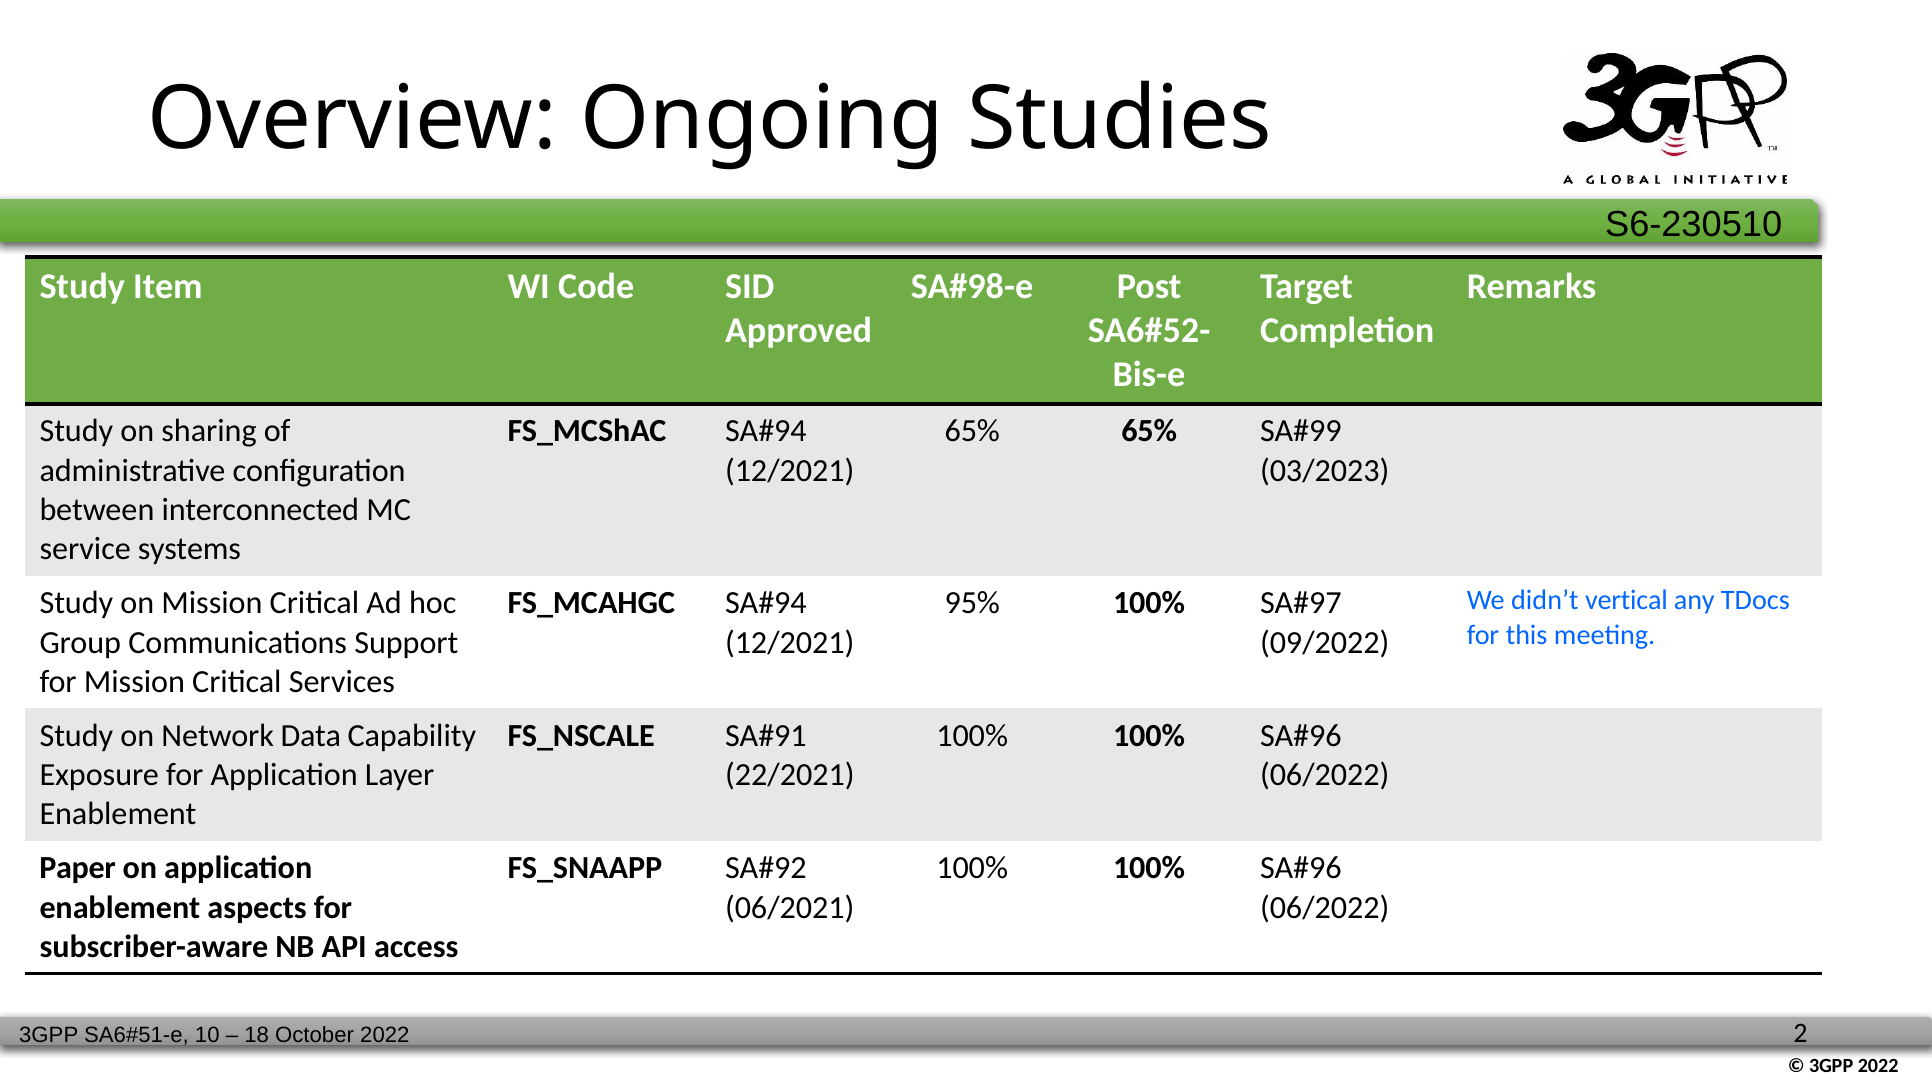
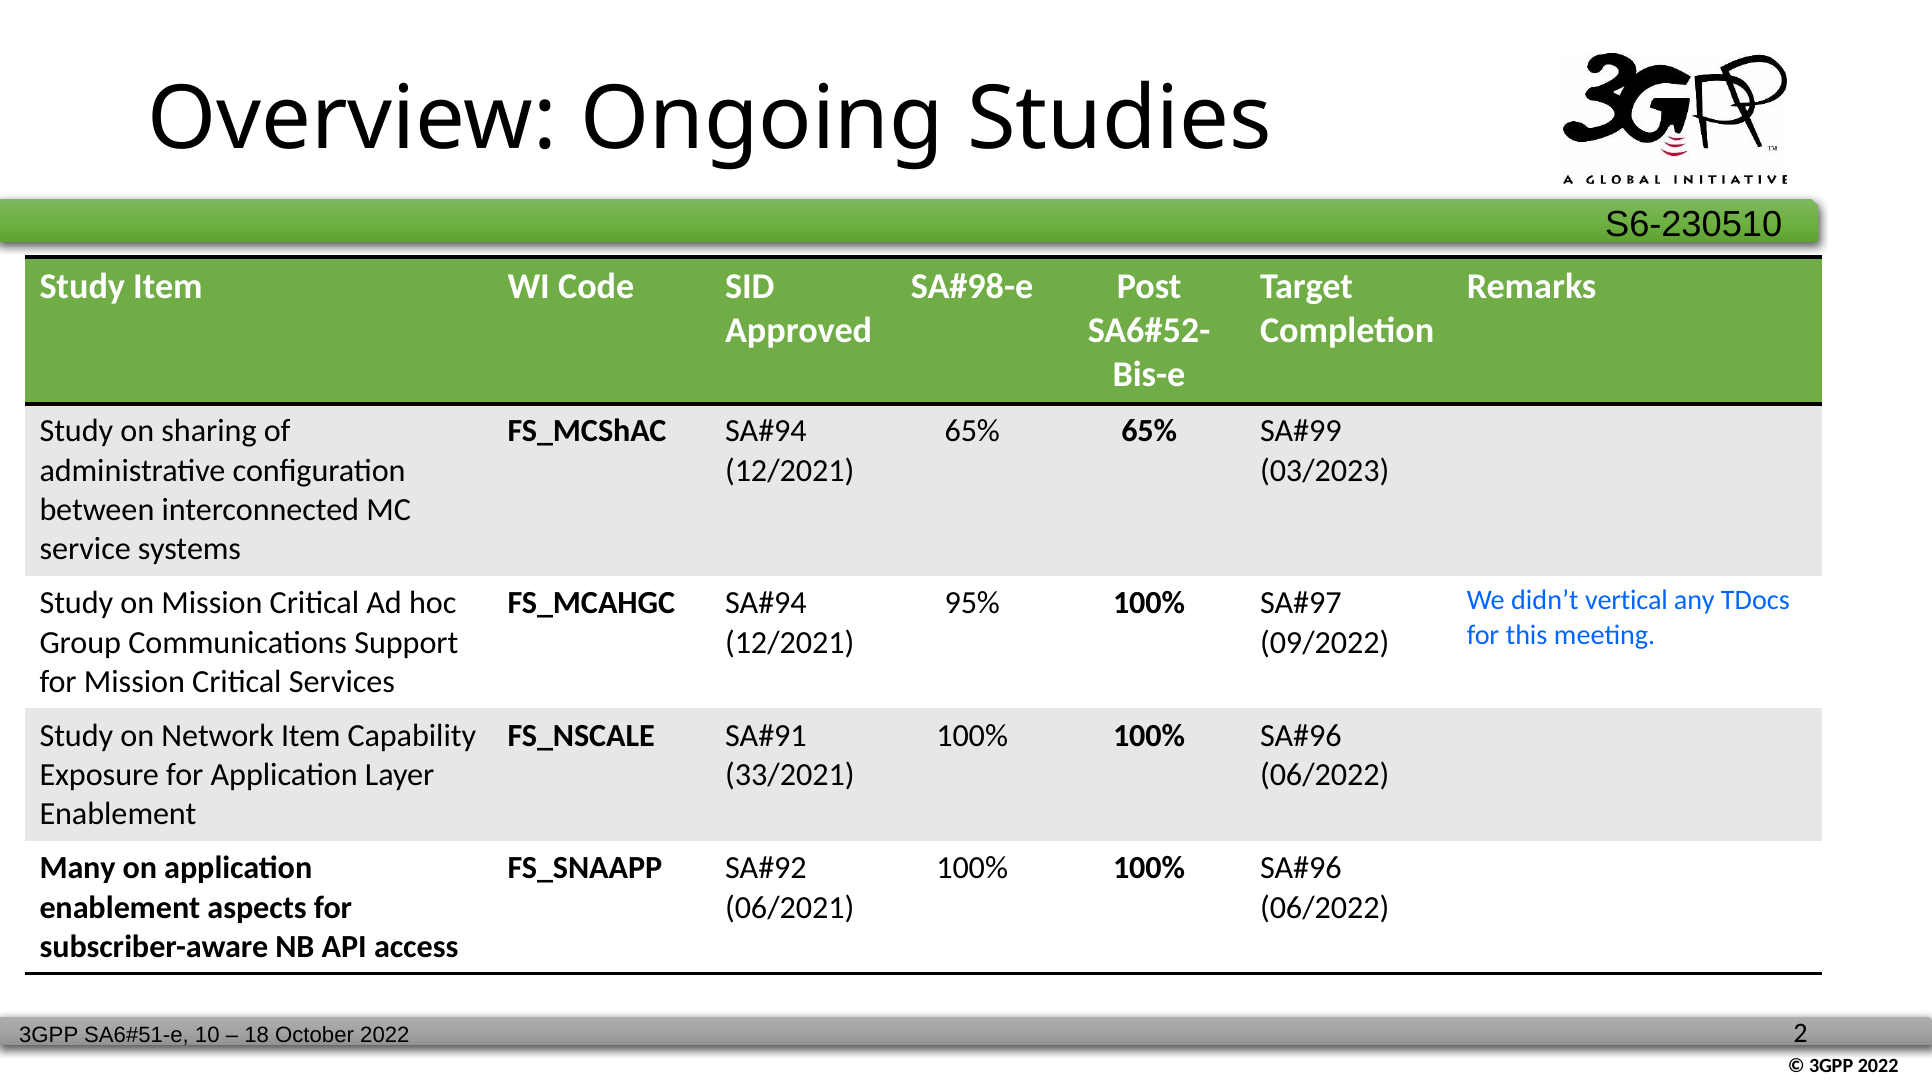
Network Data: Data -> Item
22/2021: 22/2021 -> 33/2021
Paper: Paper -> Many
